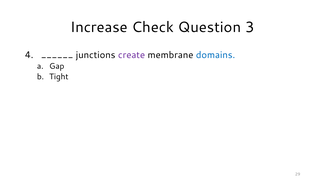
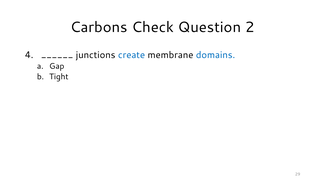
Increase: Increase -> Carbons
3: 3 -> 2
create colour: purple -> blue
